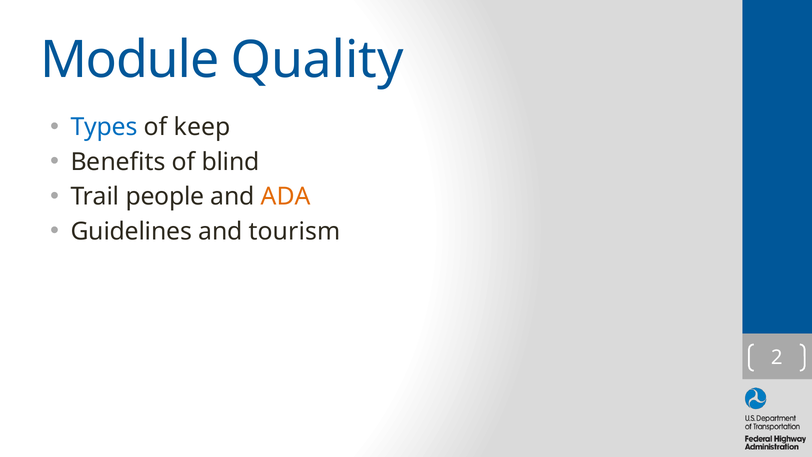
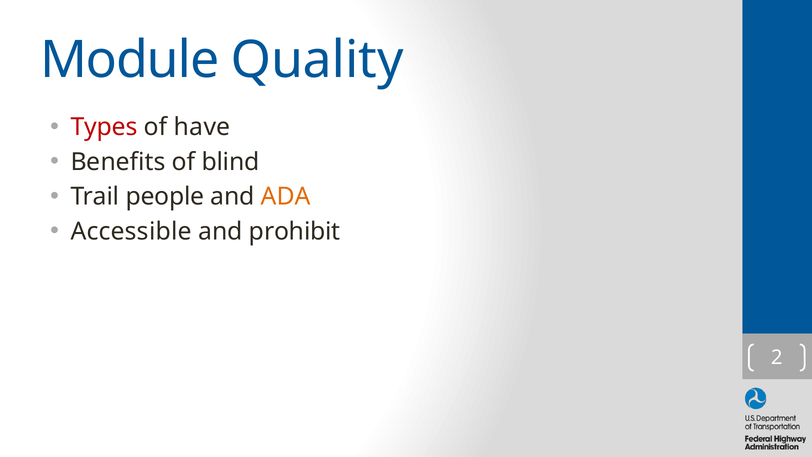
Types colour: blue -> red
keep: keep -> have
Guidelines: Guidelines -> Accessible
tourism: tourism -> prohibit
